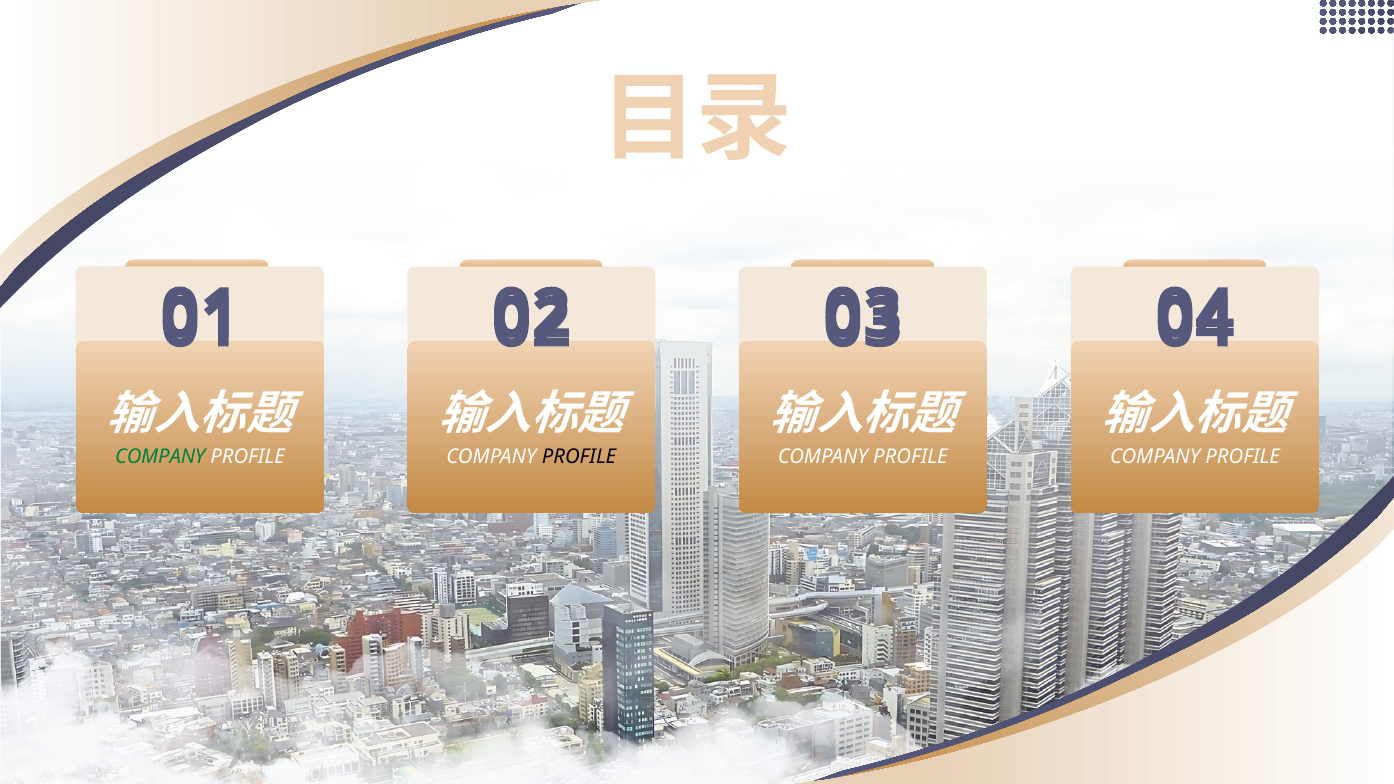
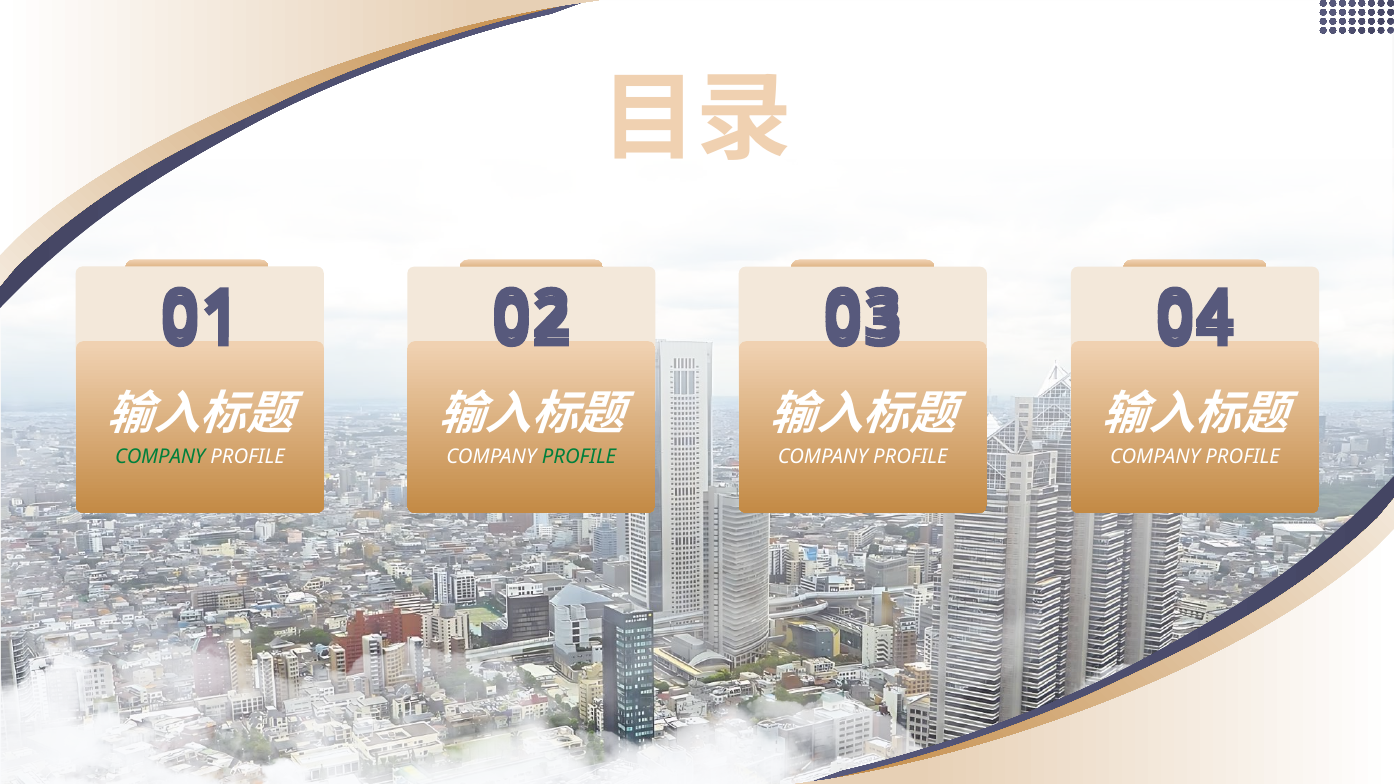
PROFILE at (579, 457) colour: black -> green
